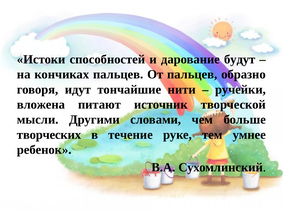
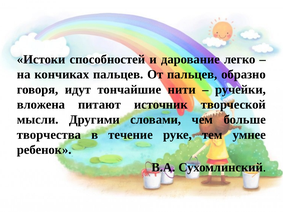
будут: будут -> легко
творческих: творческих -> творчества
